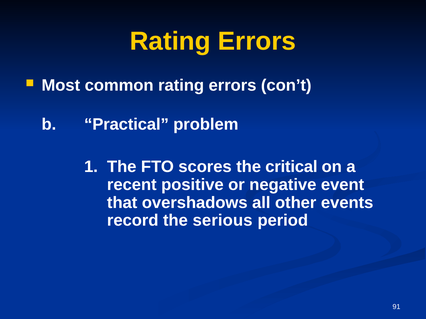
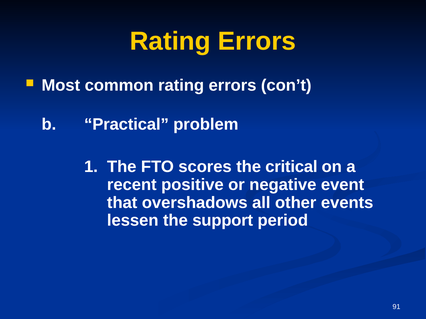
record: record -> lessen
serious: serious -> support
